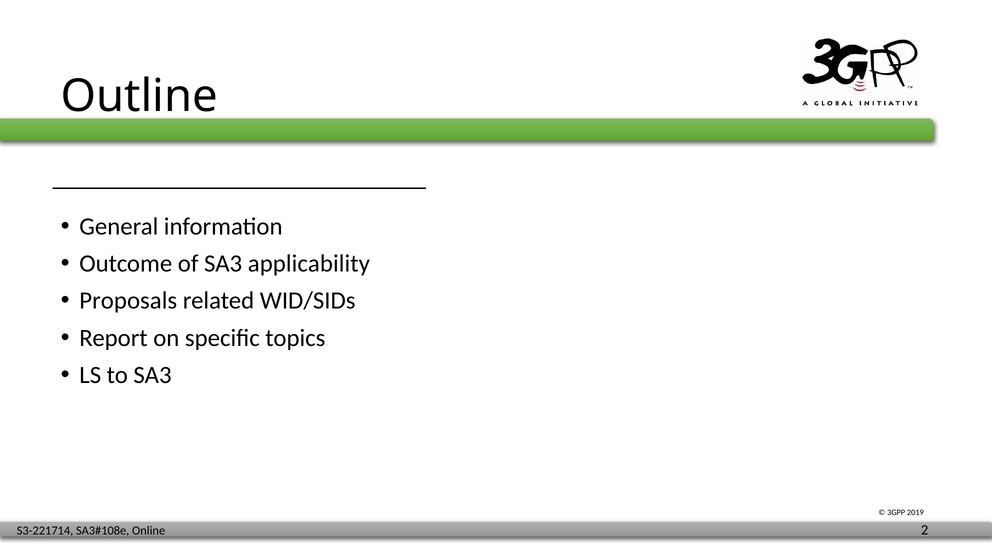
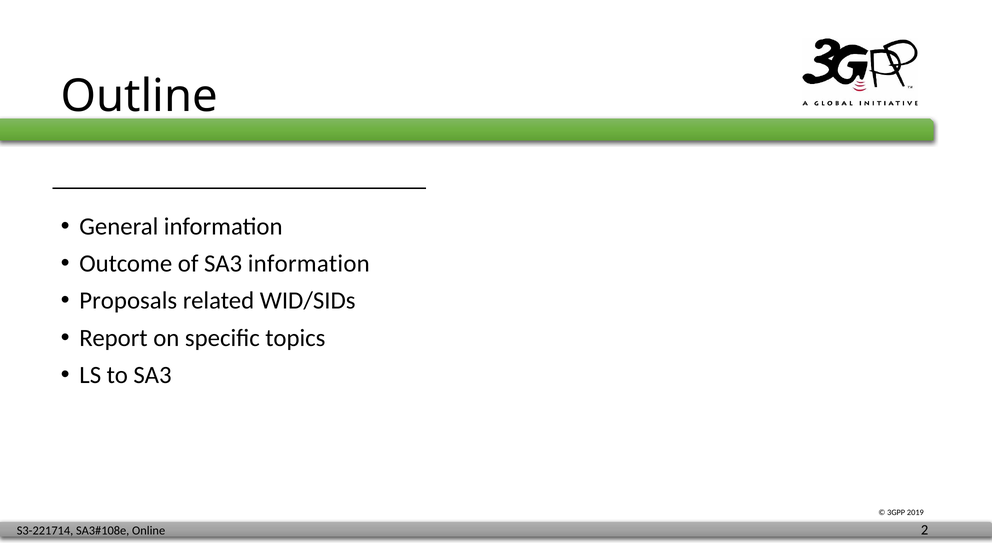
SA3 applicability: applicability -> information
